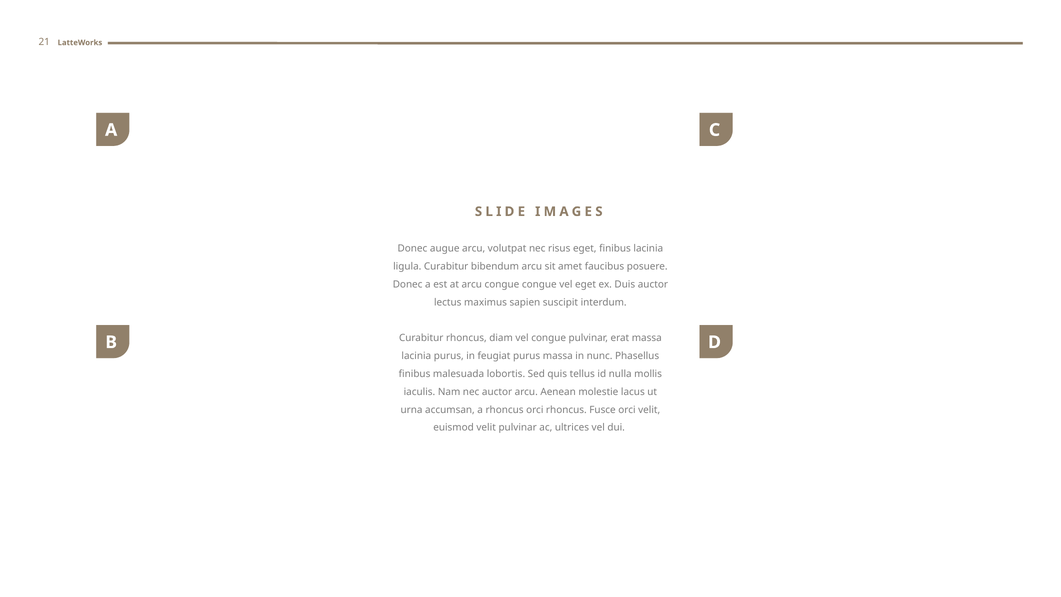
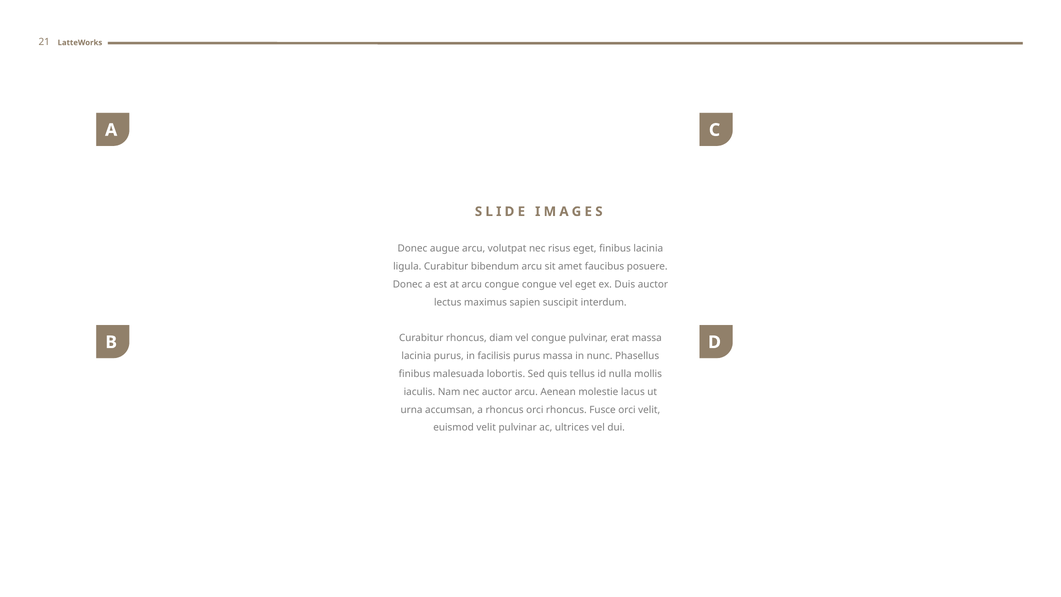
feugiat: feugiat -> facilisis
